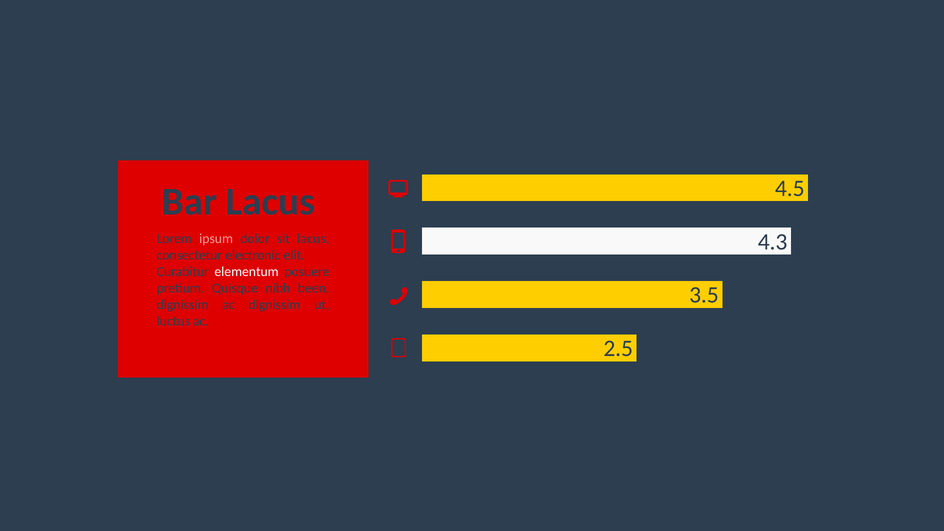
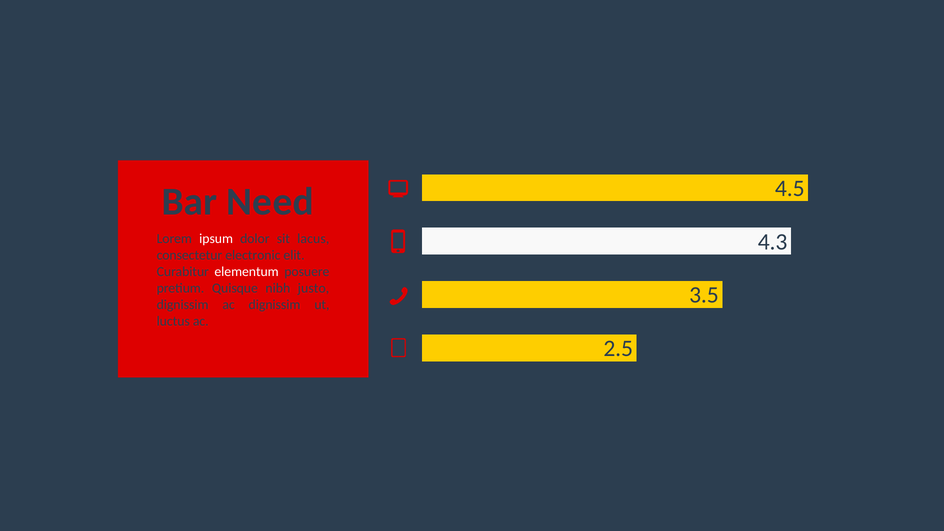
Bar Lacus: Lacus -> Need
ipsum colour: pink -> white
been: been -> justo
